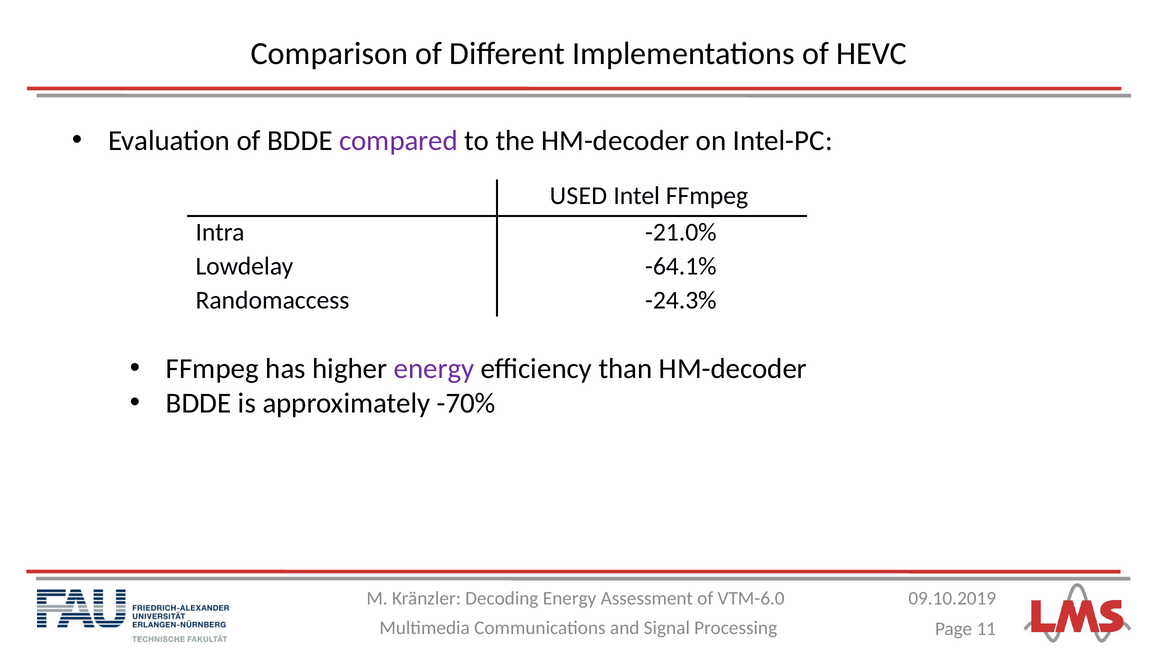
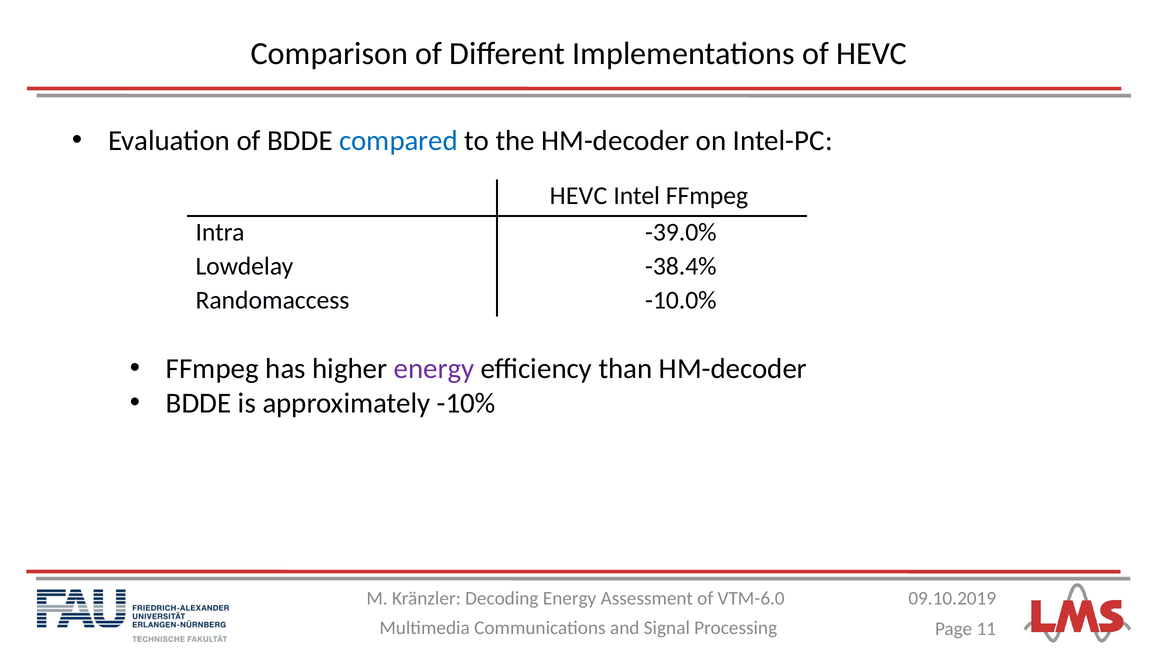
compared colour: purple -> blue
USED at (578, 196): USED -> HEVC
-21.0%: -21.0% -> -39.0%
-64.1%: -64.1% -> -38.4%
-24.3%: -24.3% -> -10.0%
-70%: -70% -> -10%
